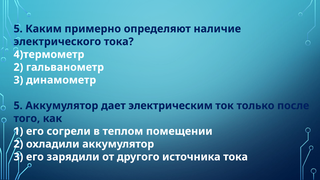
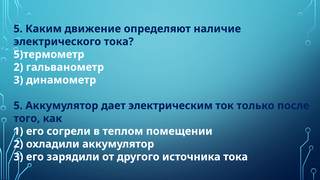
примерно: примерно -> движение
4)термометр: 4)термометр -> 5)термометр
